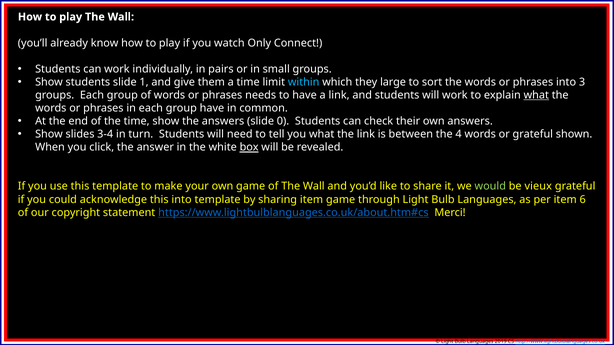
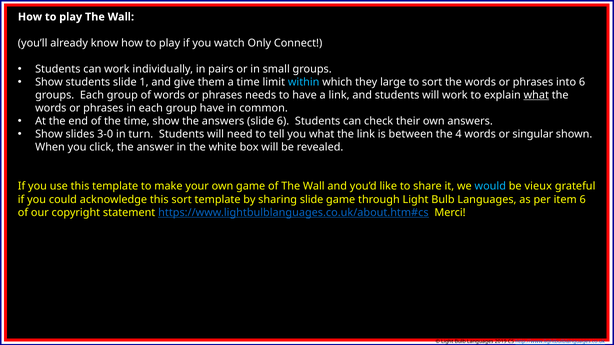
into 3: 3 -> 6
slide 0: 0 -> 6
3-4: 3-4 -> 3-0
or grateful: grateful -> singular
box underline: present -> none
would colour: light green -> light blue
this into: into -> sort
sharing item: item -> slide
